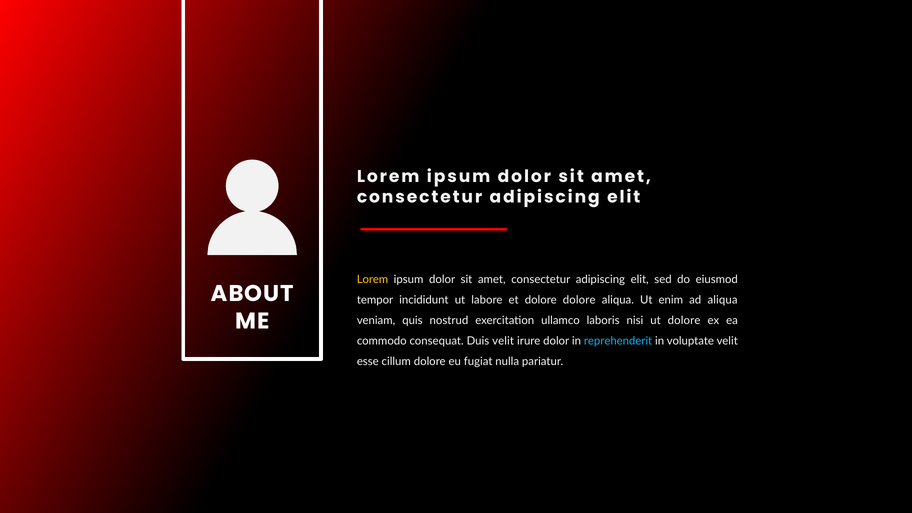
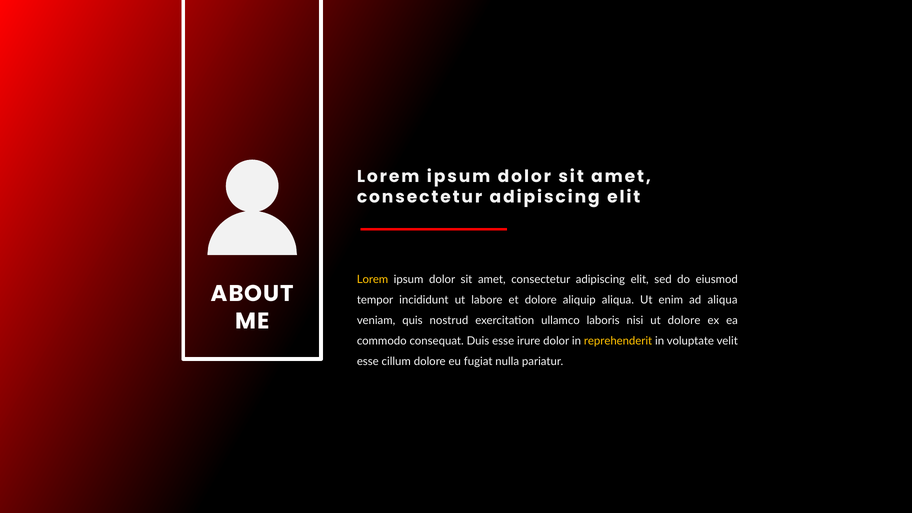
dolore dolore: dolore -> aliquip
Duis velit: velit -> esse
reprehenderit colour: light blue -> yellow
